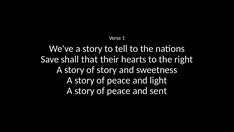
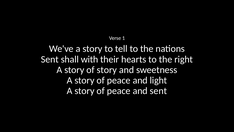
Save at (50, 59): Save -> Sent
that: that -> with
